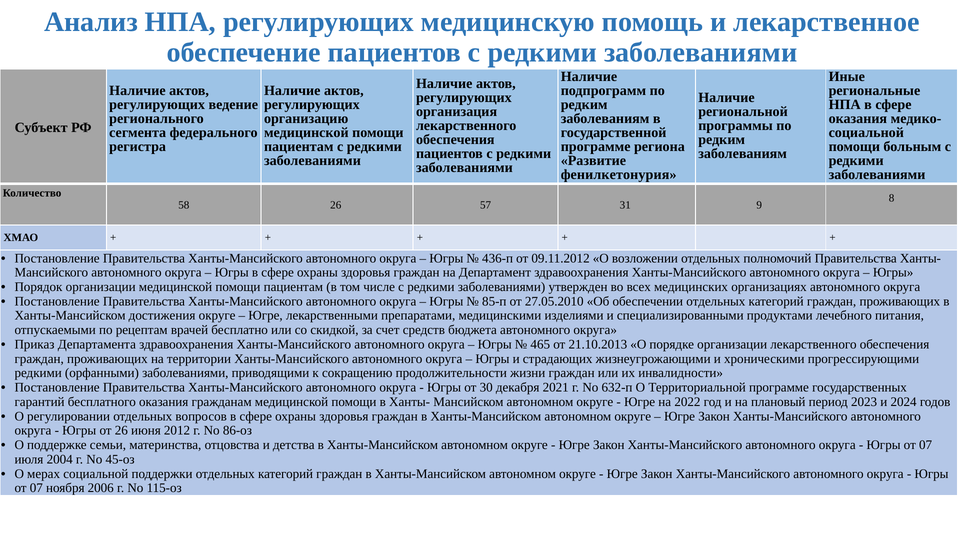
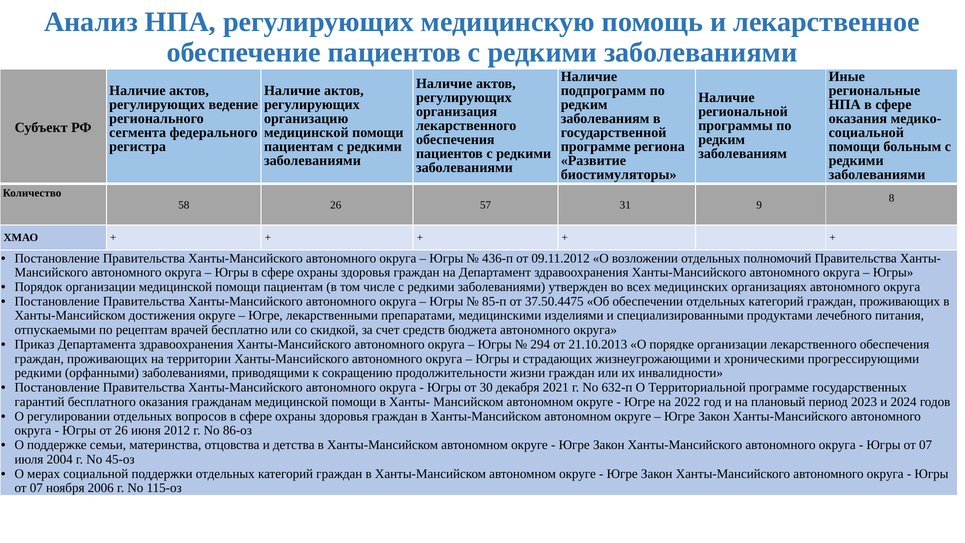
фенилкетонурия: фенилкетонурия -> биостимуляторы
27.05.2010: 27.05.2010 -> 37.50.4475
465: 465 -> 294
